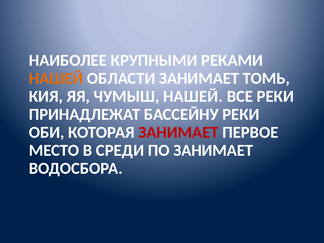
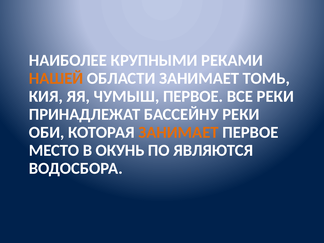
ЧУМЫШ НАШЕЙ: НАШЕЙ -> ПЕРВОЕ
ЗАНИМАЕТ at (178, 132) colour: red -> orange
СРЕДИ: СРЕДИ -> ОКУНЬ
ПО ЗАНИМАЕТ: ЗАНИМАЕТ -> ЯВЛЯЮТСЯ
